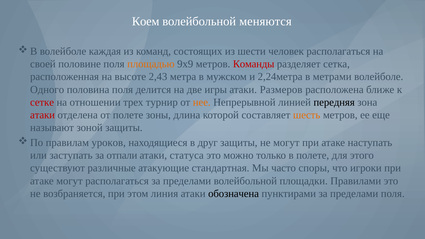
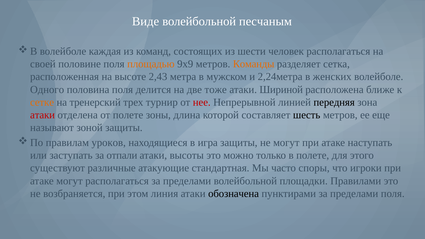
Коем: Коем -> Виде
меняются: меняются -> песчаным
Команды colour: red -> orange
метрами: метрами -> женских
игры: игры -> тоже
Размеров: Размеров -> Шириной
сетке colour: red -> orange
отношении: отношении -> тренерский
нее colour: orange -> red
шесть colour: orange -> black
друг: друг -> игра
статуса: статуса -> высоты
